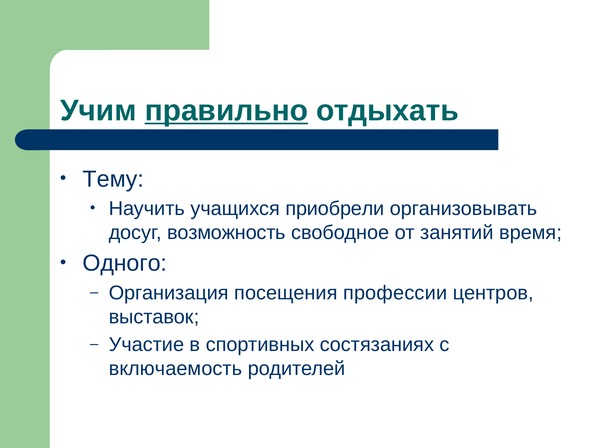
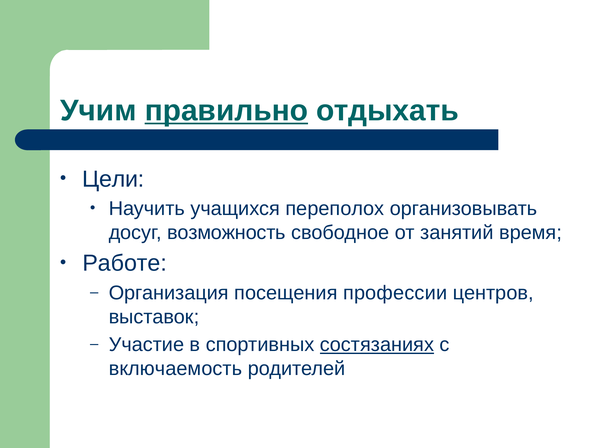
Тему: Тему -> Цели
приобрели: приобрели -> переполох
Одного: Одного -> Работе
состязаниях underline: none -> present
